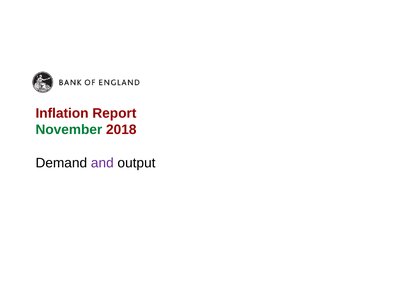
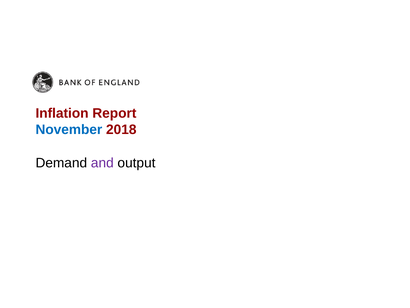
November colour: green -> blue
